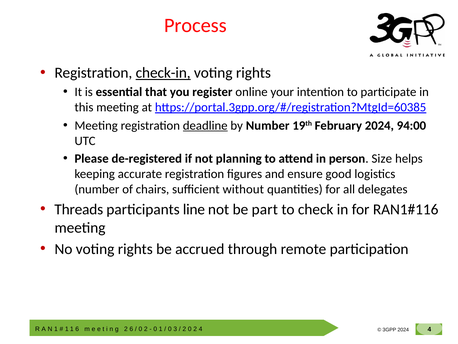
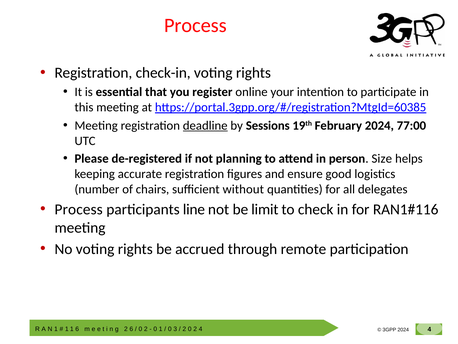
check-in underline: present -> none
by Number: Number -> Sessions
94:00: 94:00 -> 77:00
Threads at (79, 209): Threads -> Process
part: part -> limit
